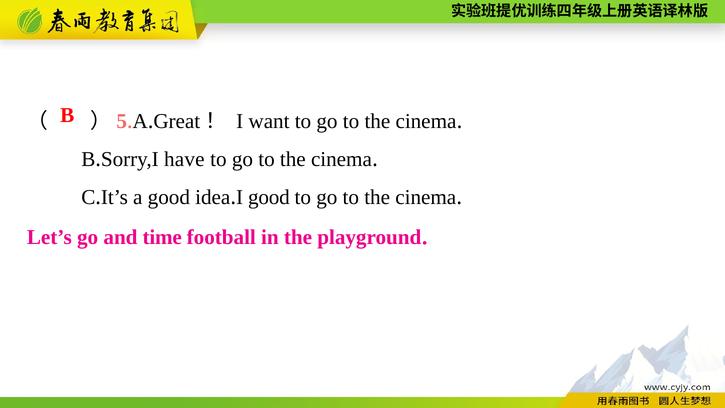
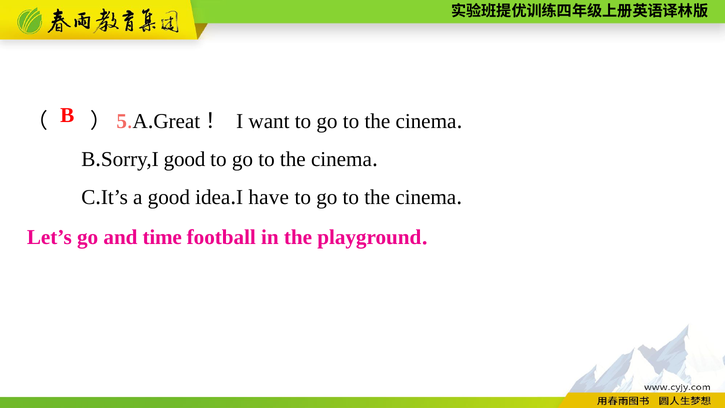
have at (184, 159): have -> good
I good: good -> have
